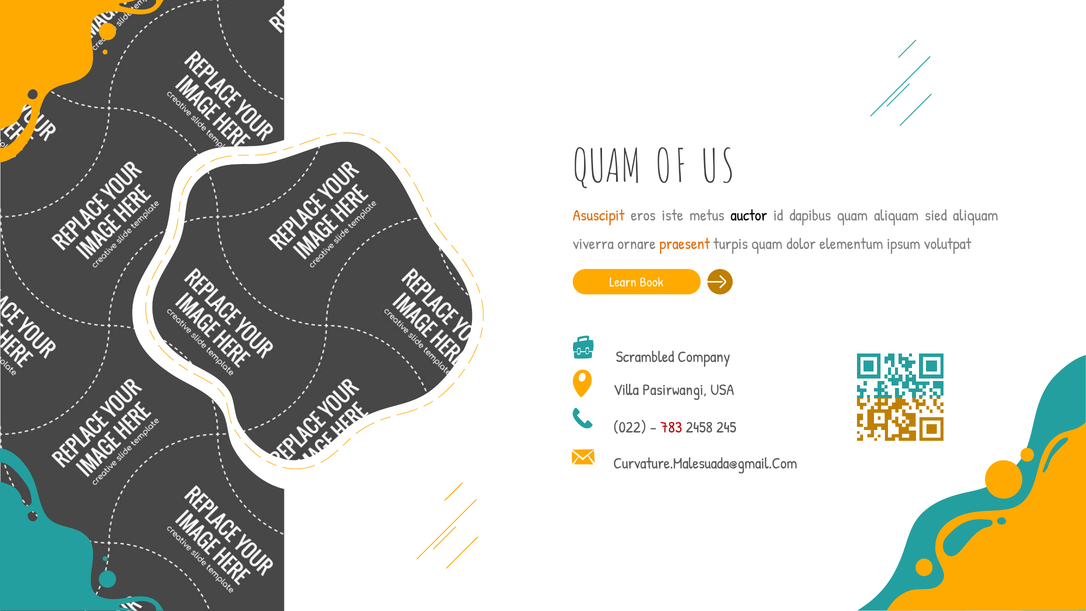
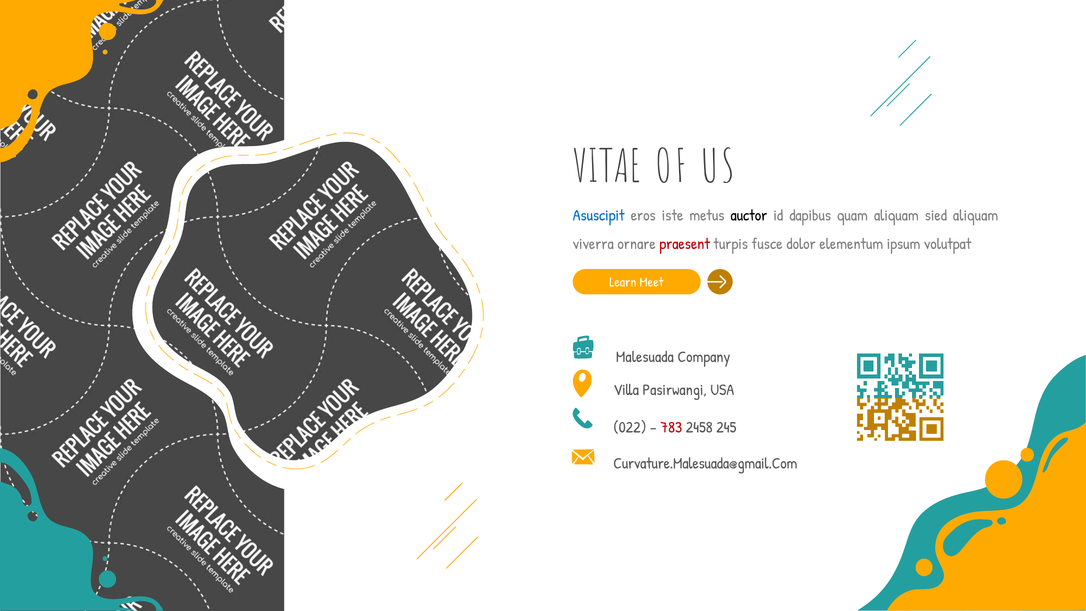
QUAM at (607, 167): QUAM -> VITAE
Asuscipit colour: orange -> blue
praesent colour: orange -> red
turpis quam: quam -> fusce
Book: Book -> Meet
Scrambled: Scrambled -> Malesuada
